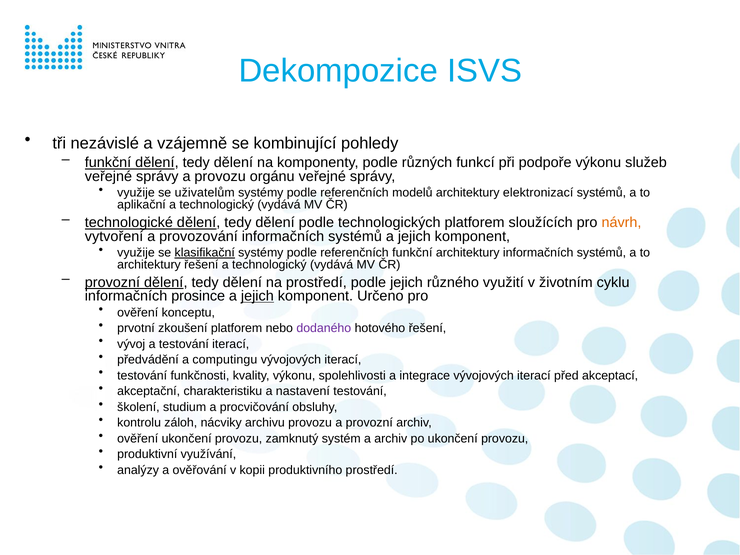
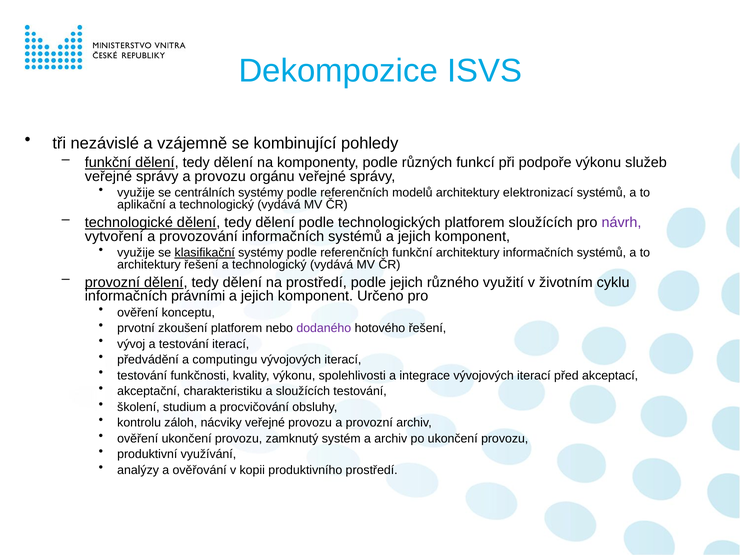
uživatelům: uživatelům -> centrálních
návrh colour: orange -> purple
prosince: prosince -> právními
jejich at (257, 296) underline: present -> none
a nastavení: nastavení -> sloužících
nácviky archivu: archivu -> veřejné
